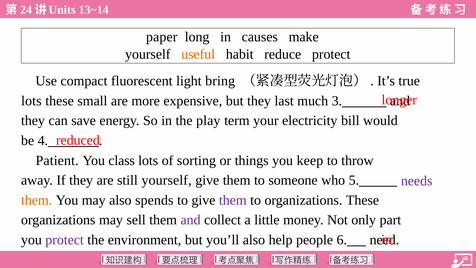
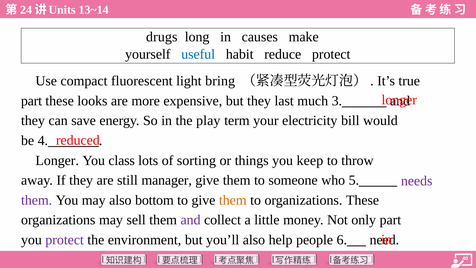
paper: paper -> drugs
useful colour: orange -> blue
lots at (31, 101): lots -> part
small: small -> looks
Patient at (57, 160): Patient -> Longer
still yourself: yourself -> manager
them at (37, 200) colour: orange -> purple
spends: spends -> bottom
them at (233, 200) colour: purple -> orange
